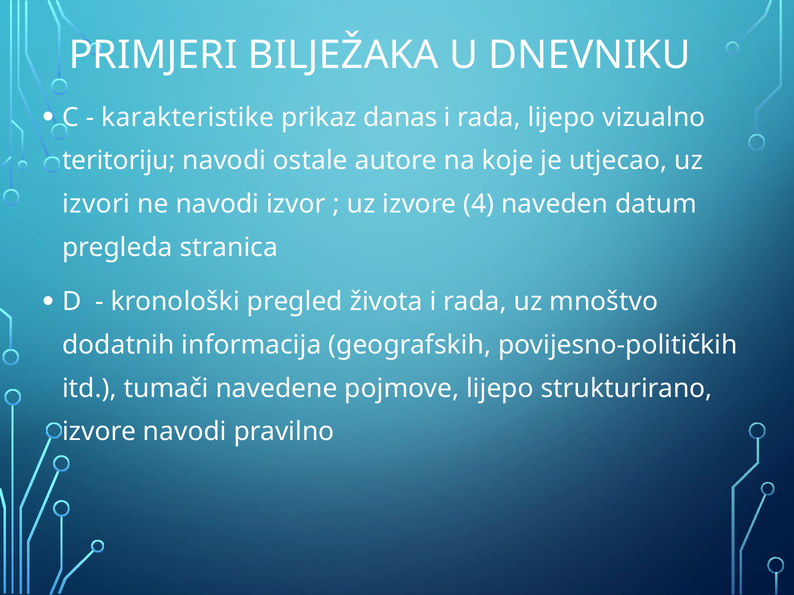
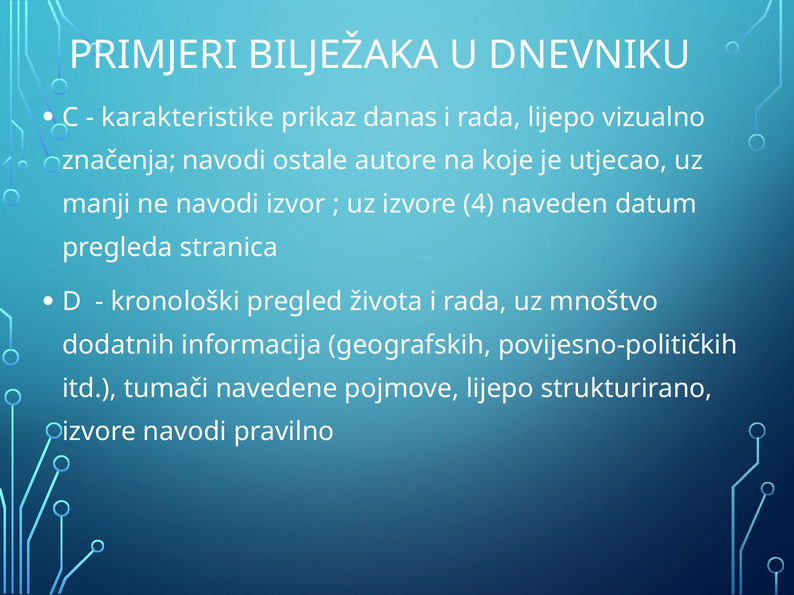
teritoriju: teritoriju -> značenja
izvori: izvori -> manji
